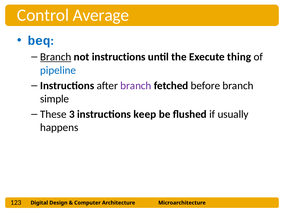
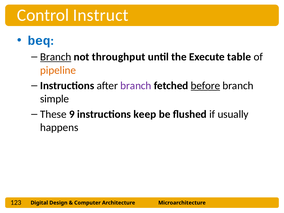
Average: Average -> Instruct
not instructions: instructions -> throughput
thing: thing -> table
pipeline colour: blue -> orange
before underline: none -> present
3: 3 -> 9
